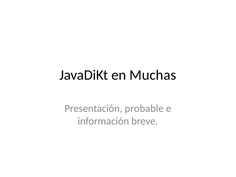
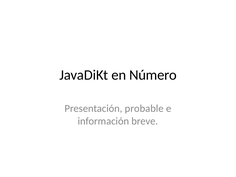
Muchas: Muchas -> Número
